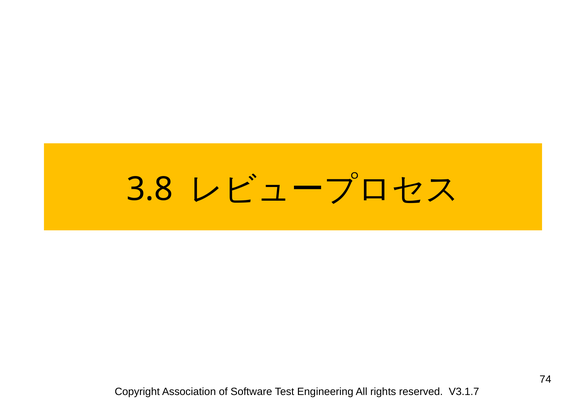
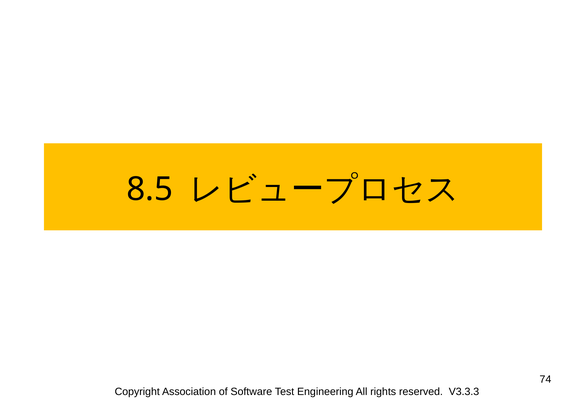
3.8: 3.8 -> 8.5
V3.1.7: V3.1.7 -> V3.3.3
